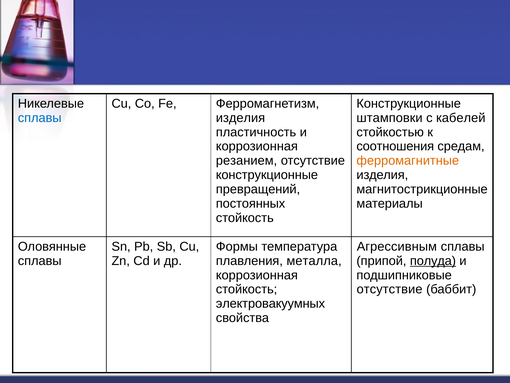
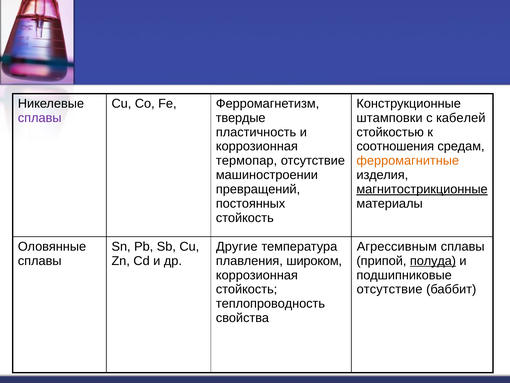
сплавы at (40, 118) colour: blue -> purple
изделия at (241, 118): изделия -> твердые
резанием: резанием -> термопар
конструкционные at (267, 175): конструкционные -> машиностроении
магнитострикционные underline: none -> present
Формы: Формы -> Другие
металла: металла -> широком
электровакуумных: электровакуумных -> теплопроводность
